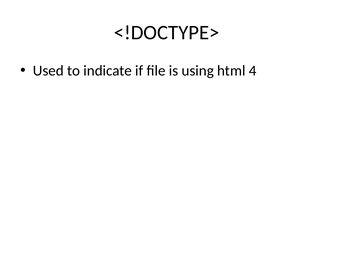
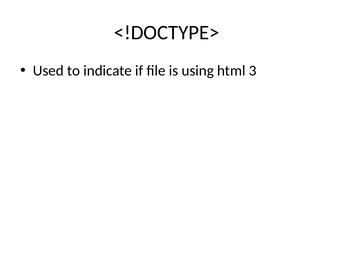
4: 4 -> 3
